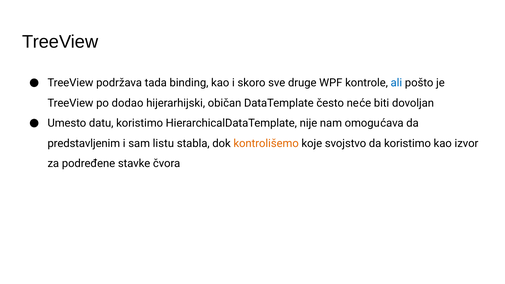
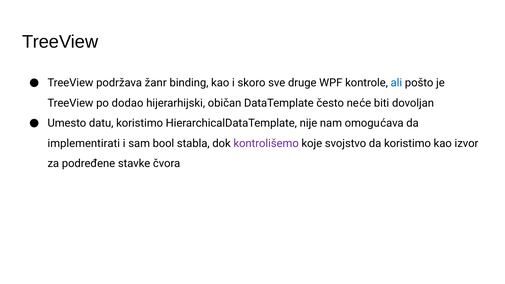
tada: tada -> žanr
predstavljenim: predstavljenim -> implementirati
listu: listu -> bool
kontrolišemo colour: orange -> purple
